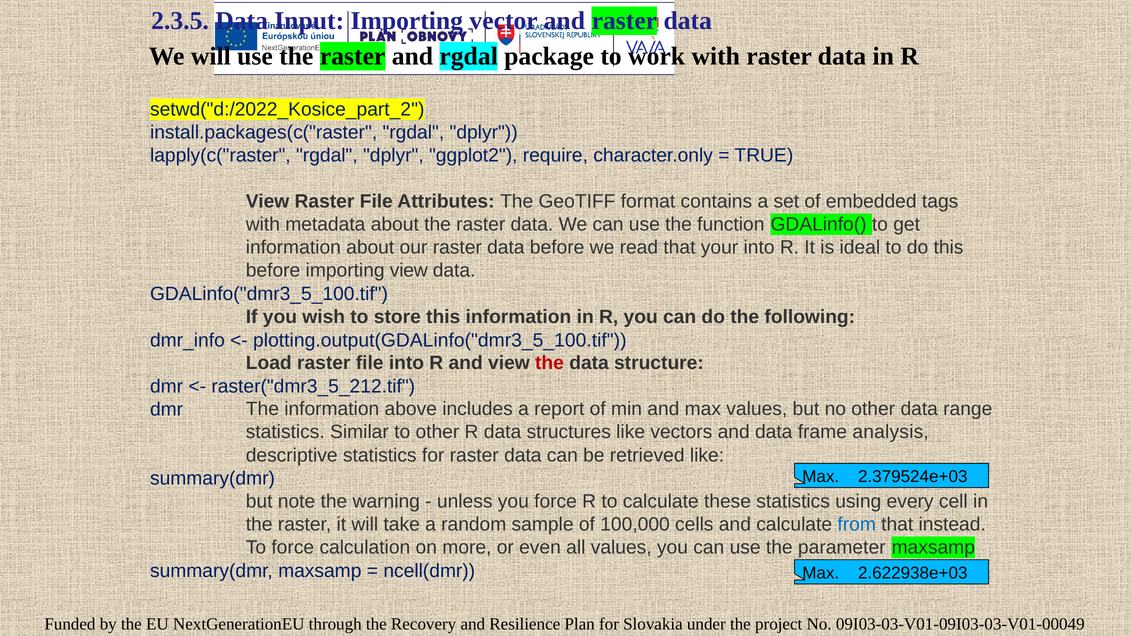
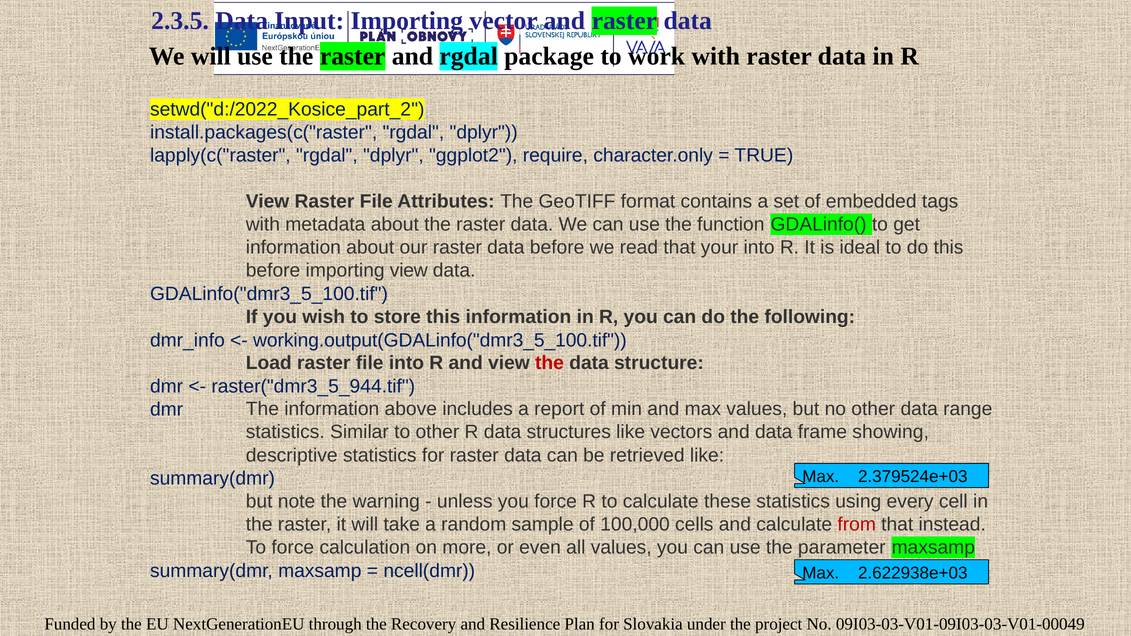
plotting.output(GDALinfo("dmr3_5_100.tif: plotting.output(GDALinfo("dmr3_5_100.tif -> working.output(GDALinfo("dmr3_5_100.tif
raster("dmr3_5_212.tif: raster("dmr3_5_212.tif -> raster("dmr3_5_944.tif
analysis: analysis -> showing
from colour: blue -> red
